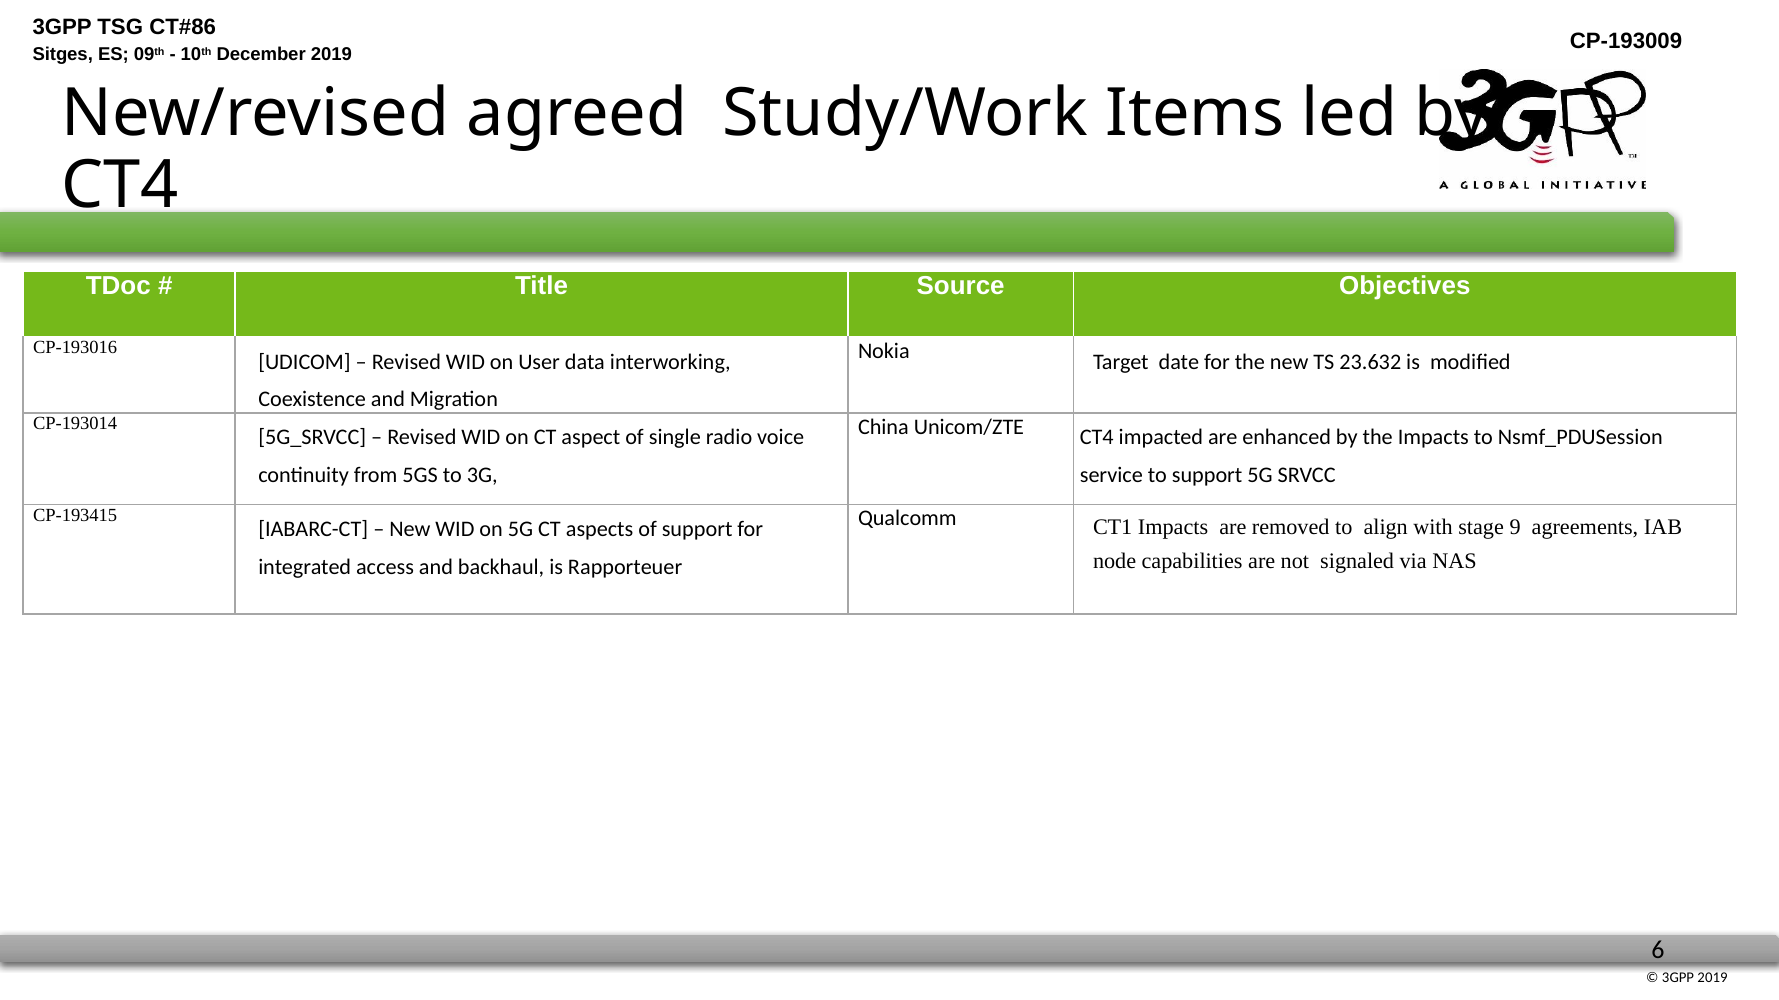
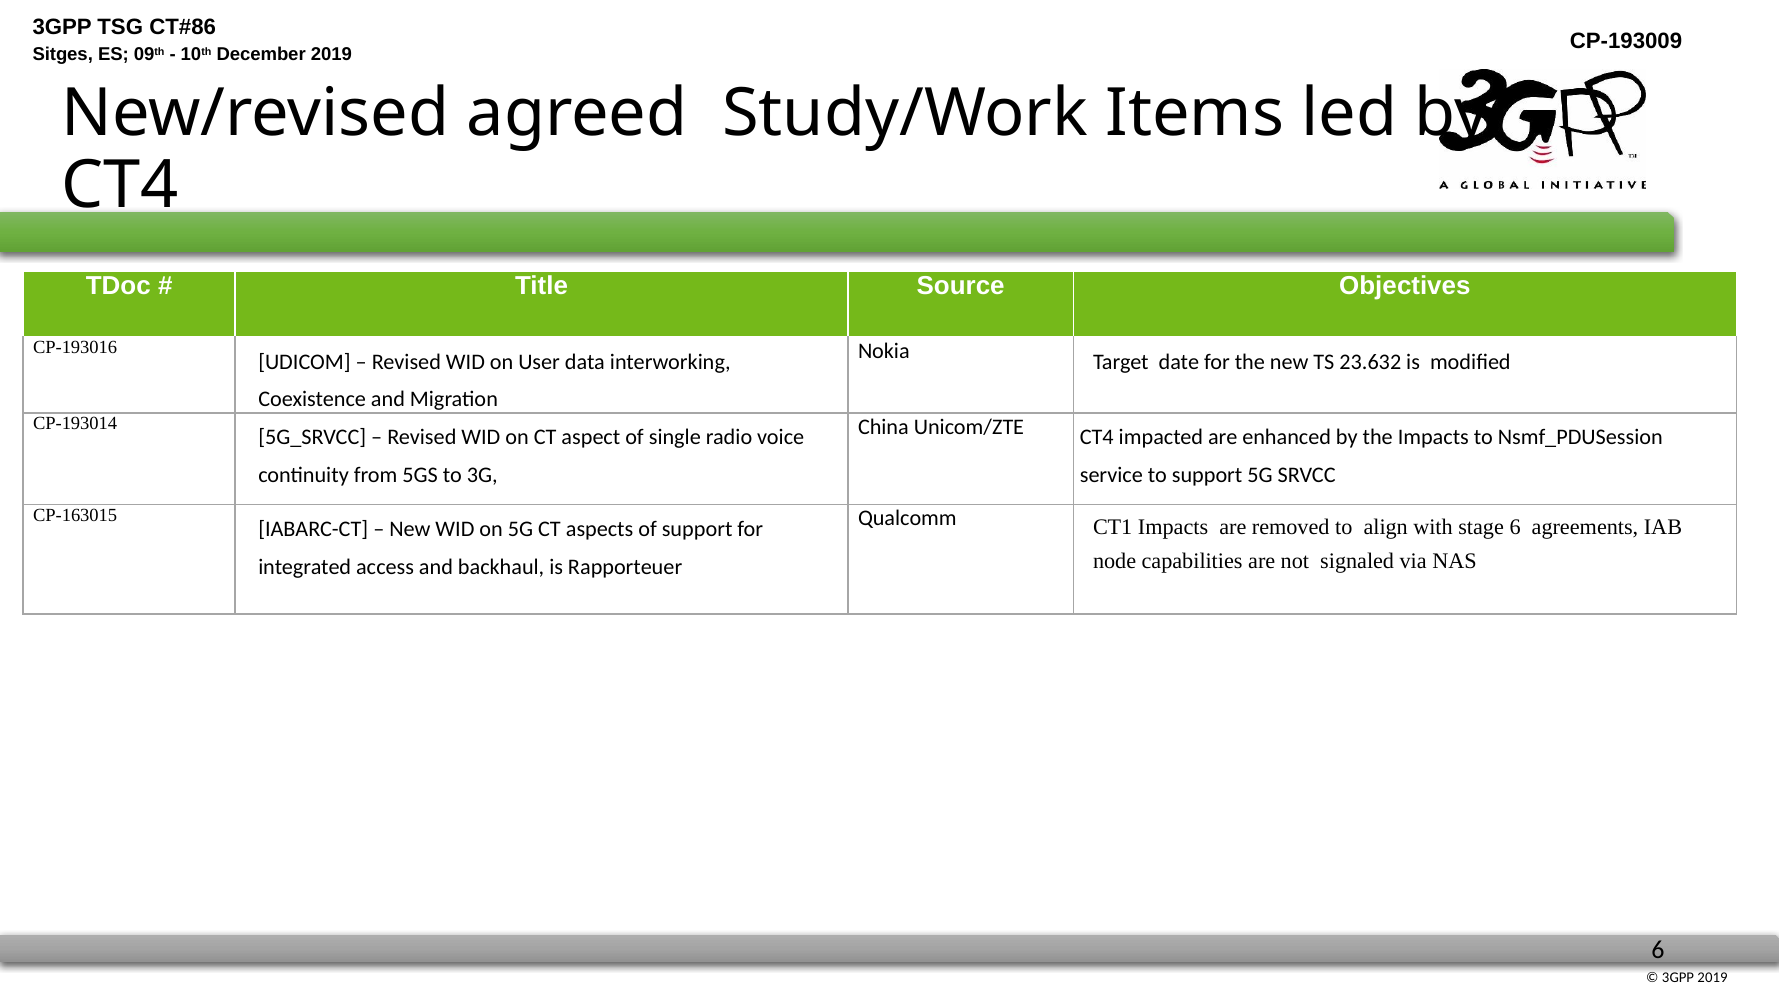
CP-193415: CP-193415 -> CP-163015
stage 9: 9 -> 6
